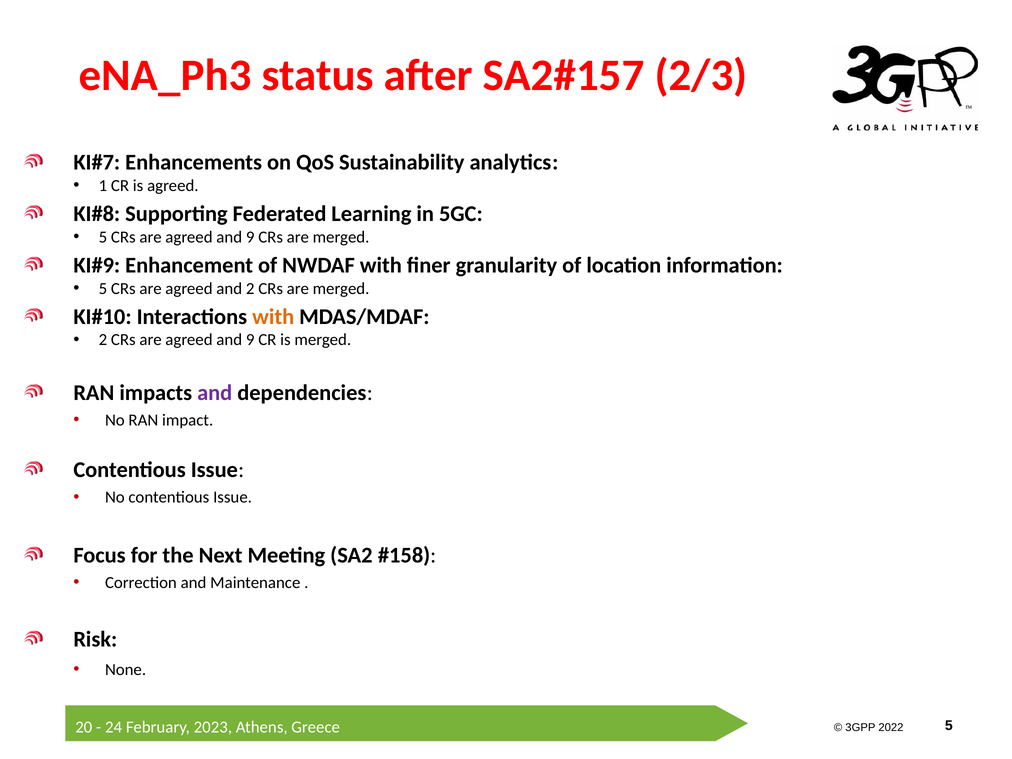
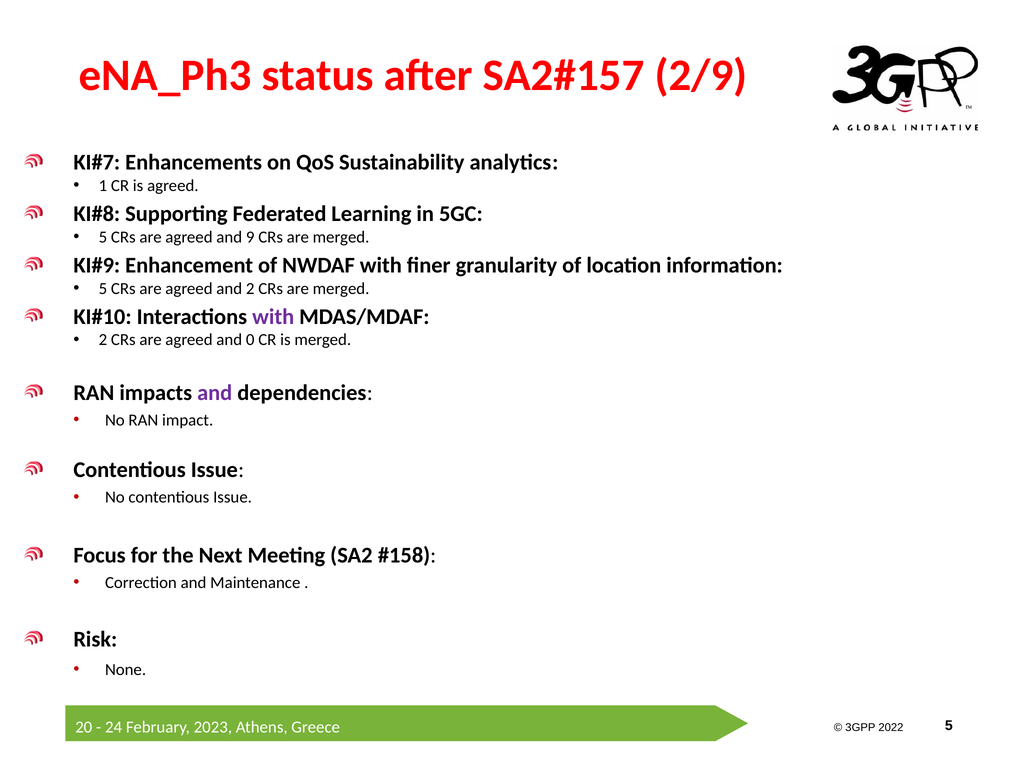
2/3: 2/3 -> 2/9
with at (273, 317) colour: orange -> purple
9 at (250, 340): 9 -> 0
